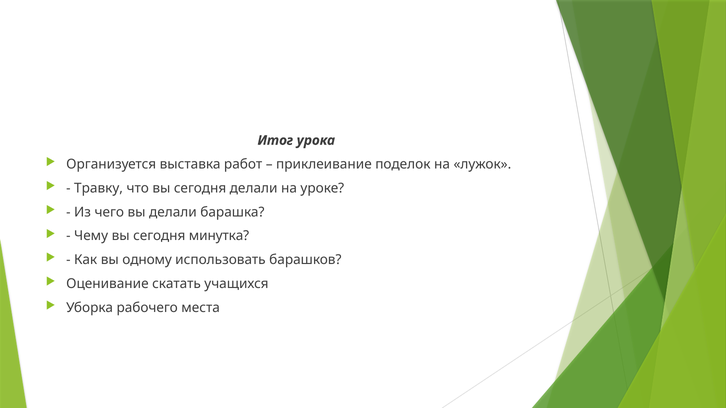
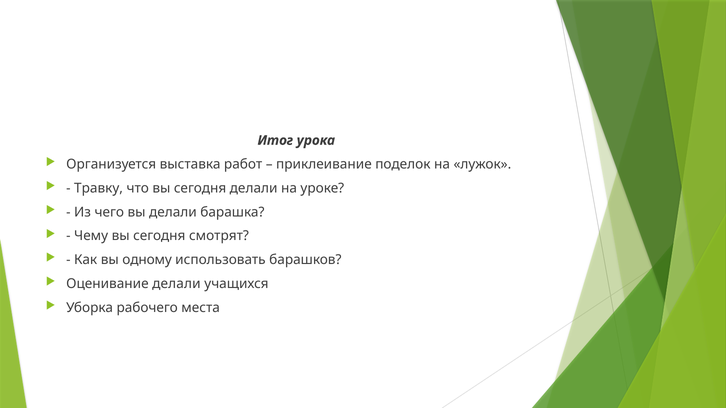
минутка: минутка -> смотрят
Оценивание скатать: скатать -> делали
